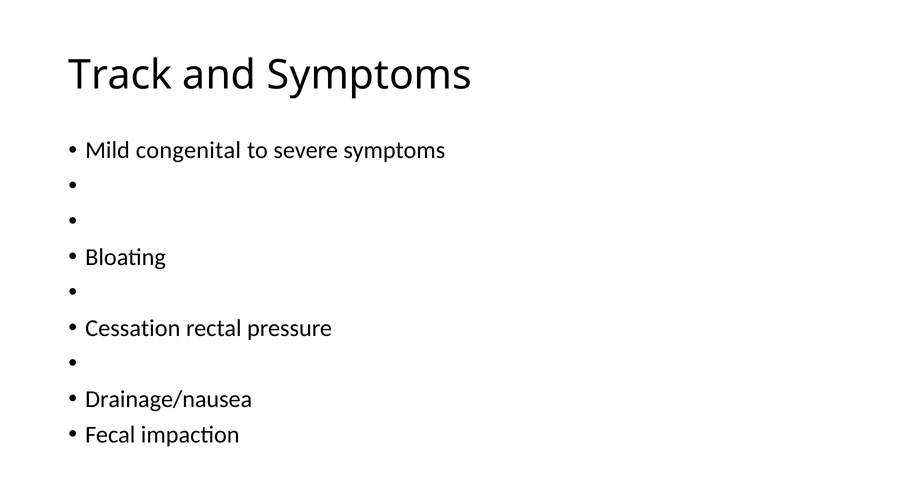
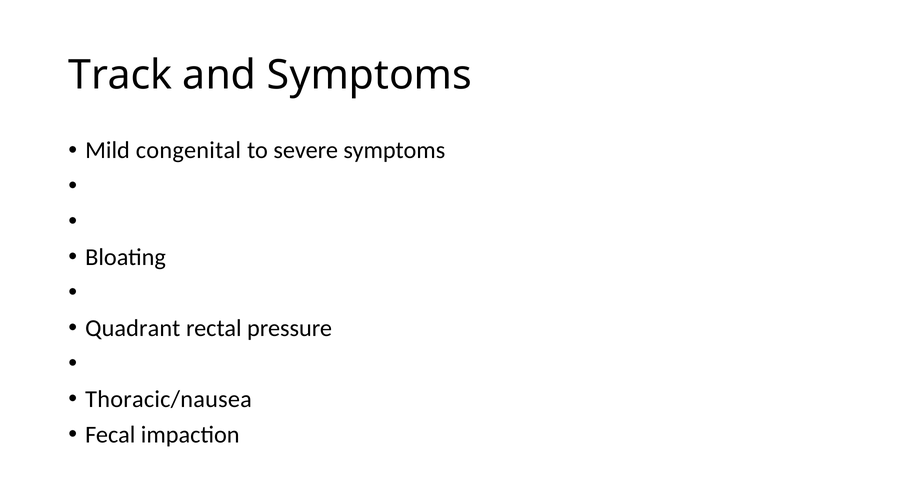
Cessation: Cessation -> Quadrant
Drainage/nausea: Drainage/nausea -> Thoracic/nausea
